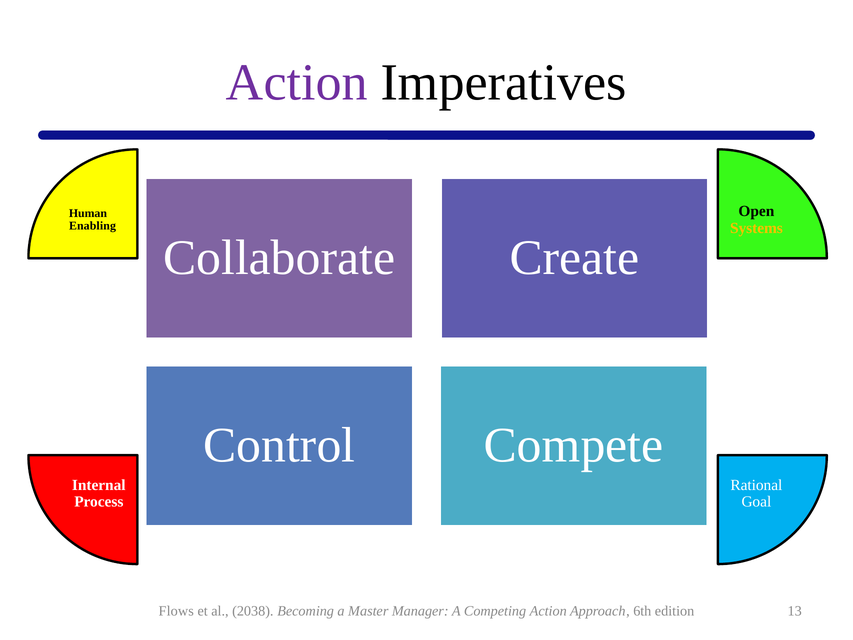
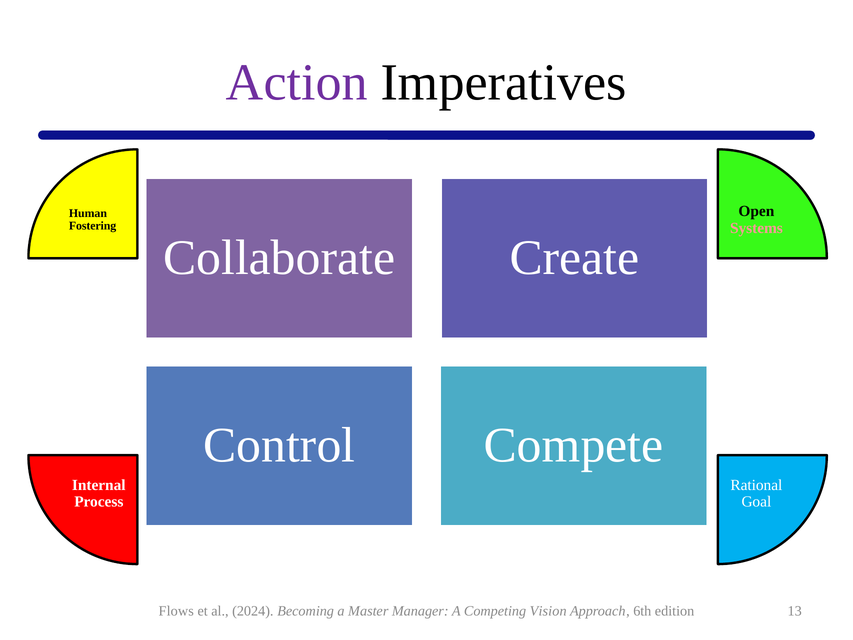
Enabling: Enabling -> Fostering
Systems colour: yellow -> pink
2038: 2038 -> 2024
Competing Action: Action -> Vision
